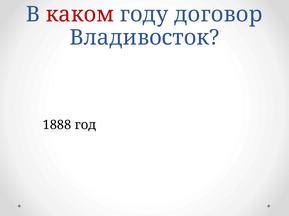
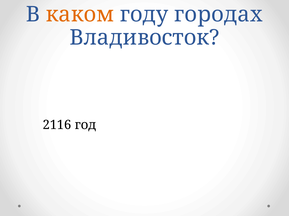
каком colour: red -> orange
договор: договор -> городах
1888: 1888 -> 2116
